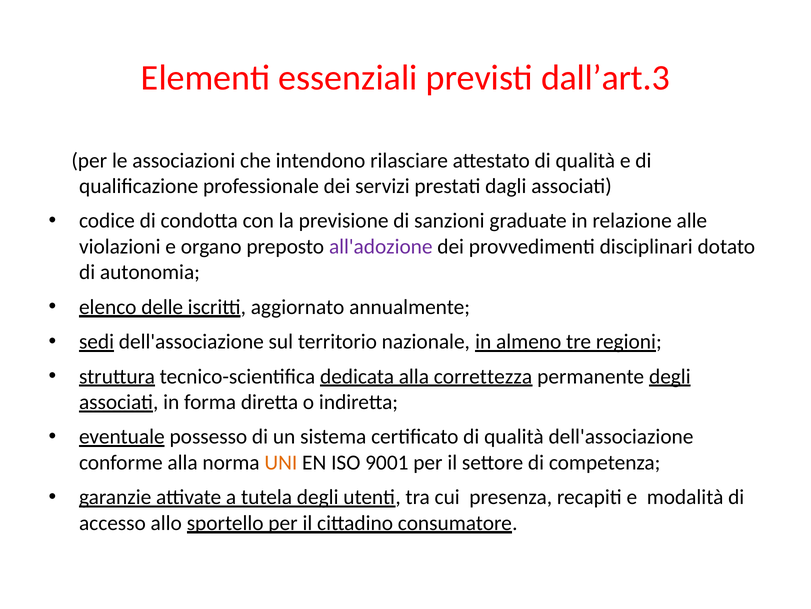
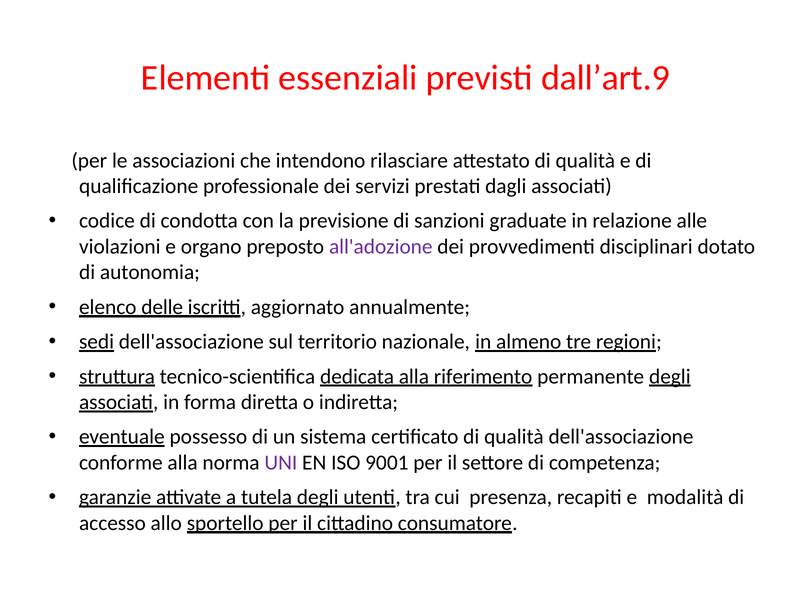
dall’art.3: dall’art.3 -> dall’art.9
correttezza: correttezza -> riferimento
UNI colour: orange -> purple
